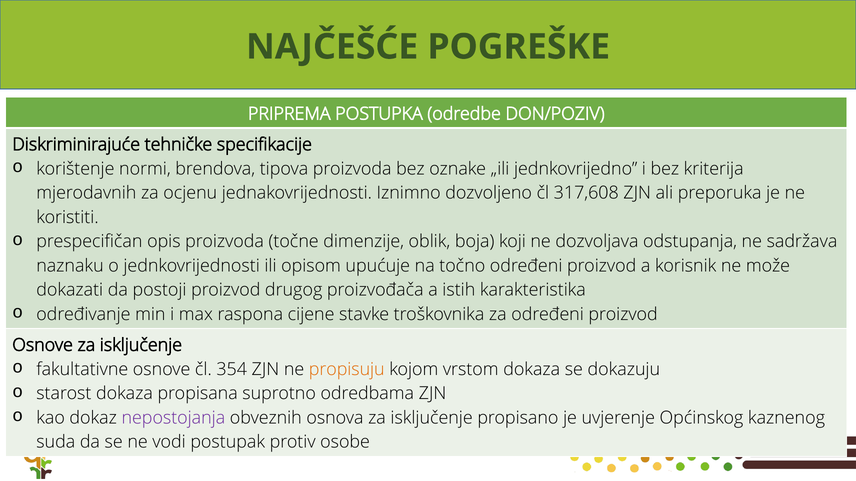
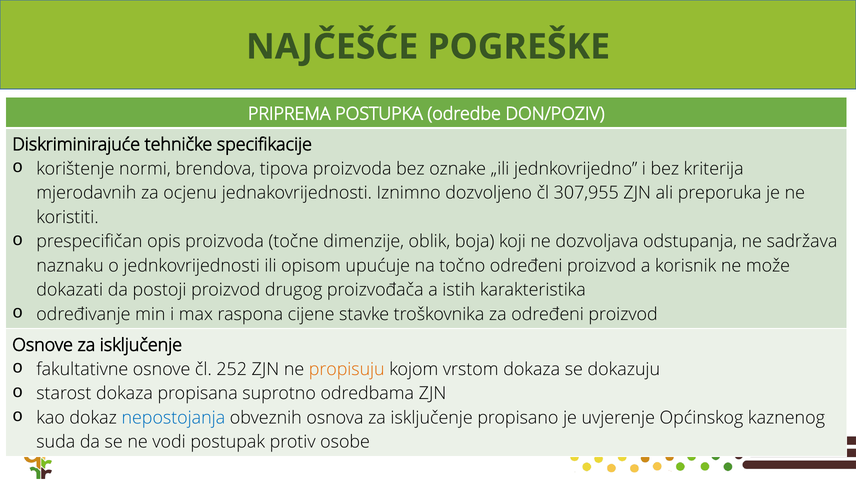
317,608: 317,608 -> 307,955
354: 354 -> 252
nepostojanja colour: purple -> blue
